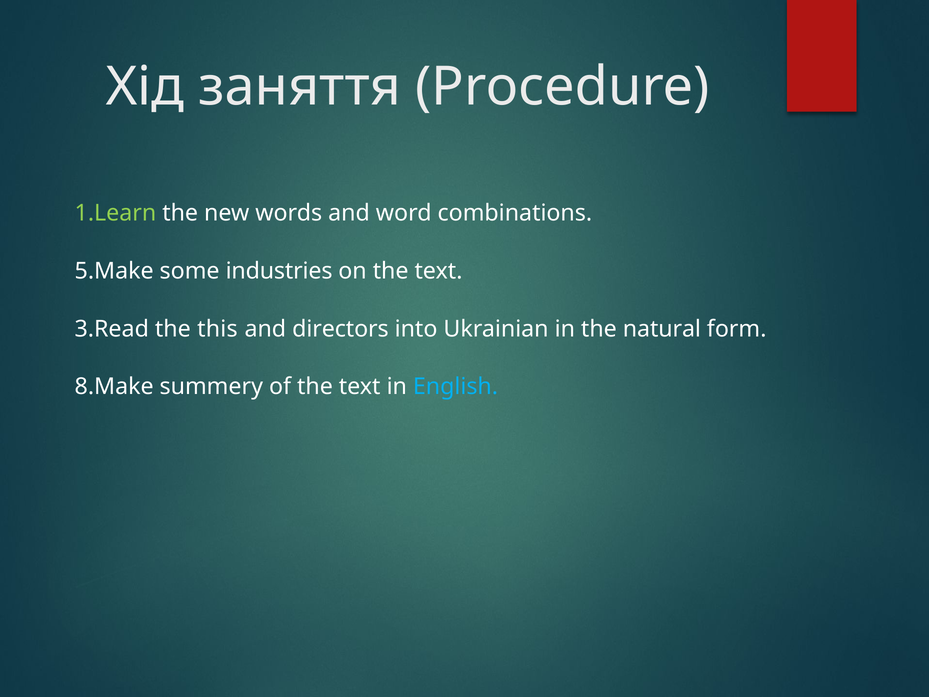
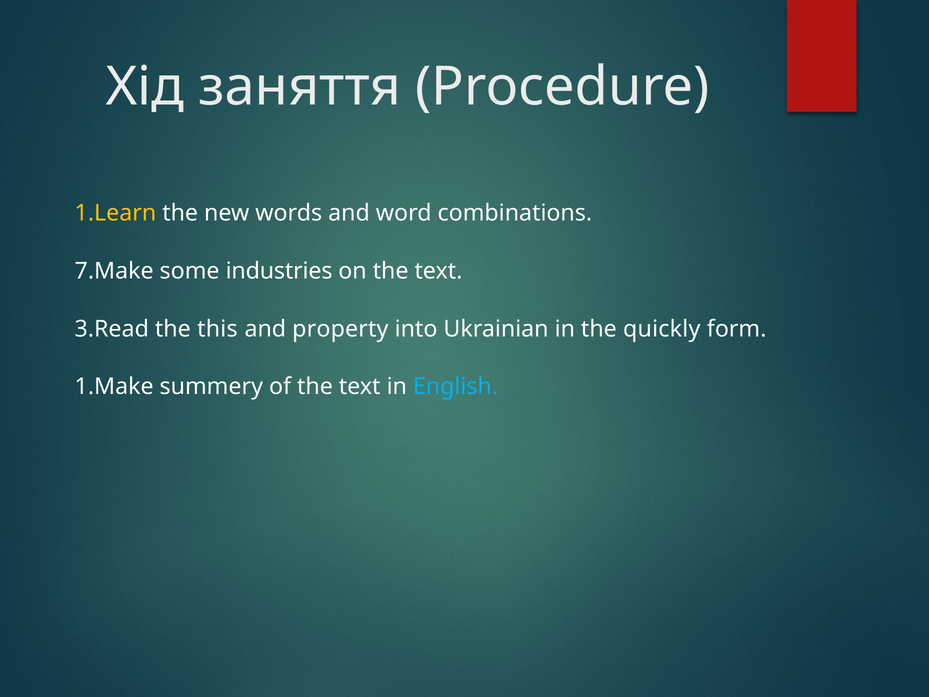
1.Learn colour: light green -> yellow
5.Make: 5.Make -> 7.Make
directors: directors -> property
natural: natural -> quickly
8.Make: 8.Make -> 1.Make
